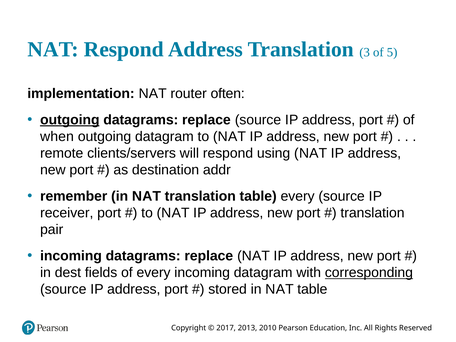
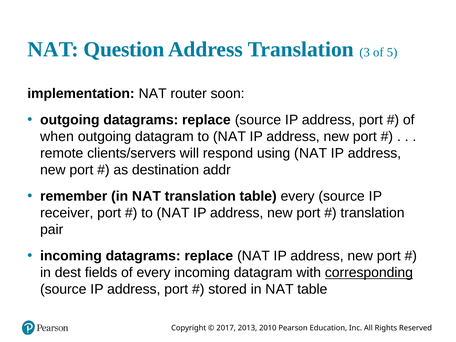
T Respond: Respond -> Question
often: often -> soon
outgoing at (70, 120) underline: present -> none
